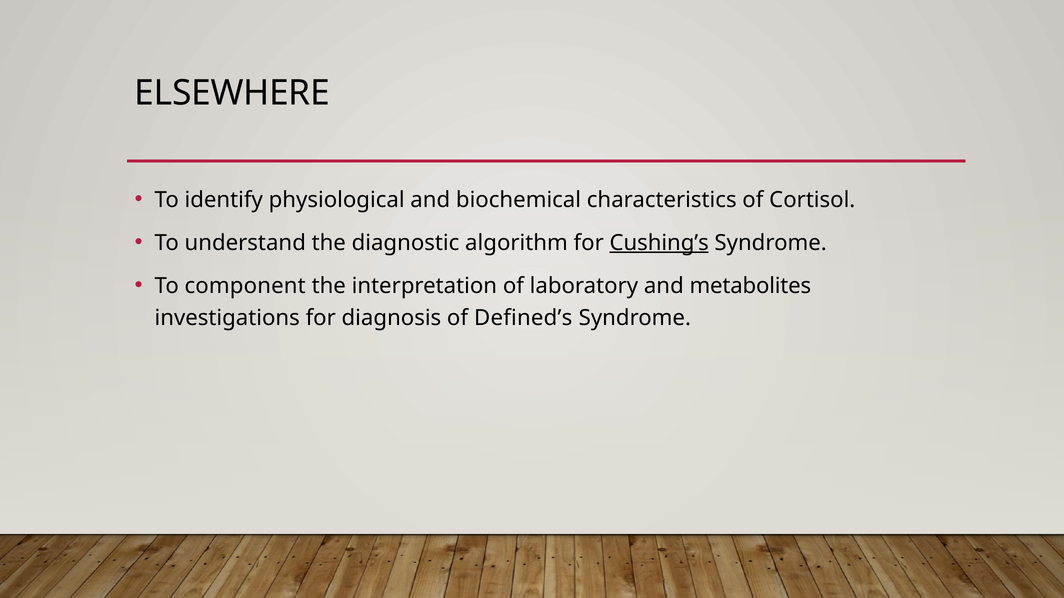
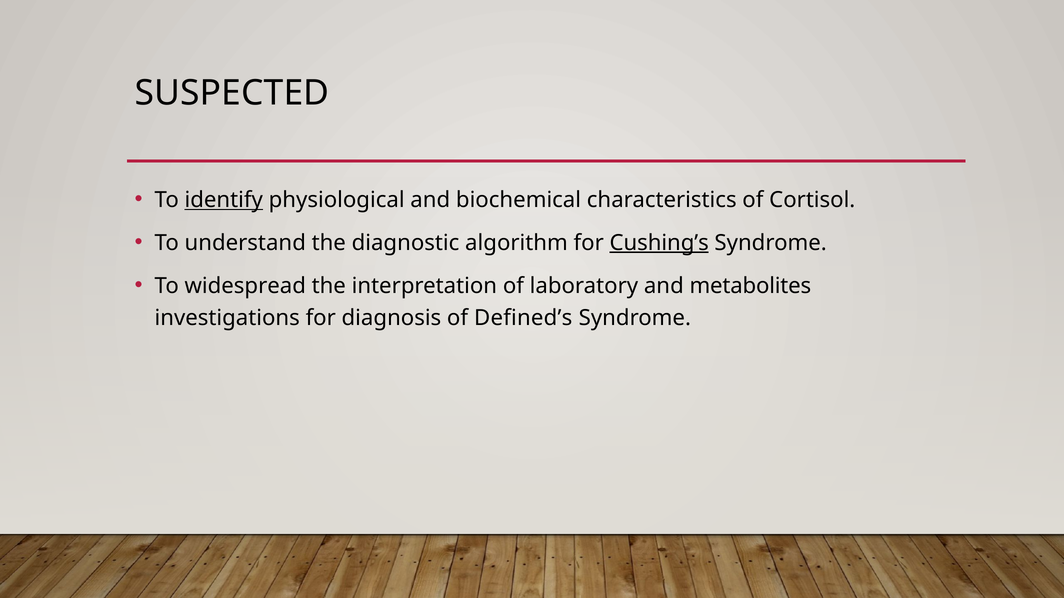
ELSEWHERE: ELSEWHERE -> SUSPECTED
identify underline: none -> present
component: component -> widespread
